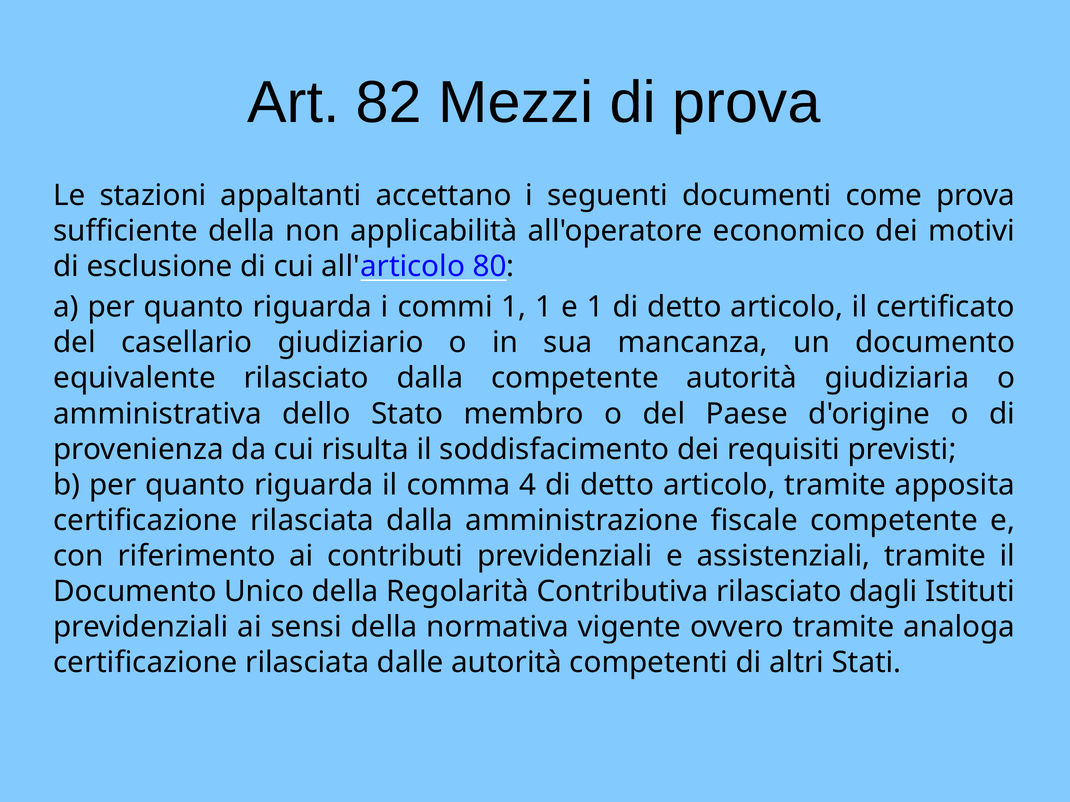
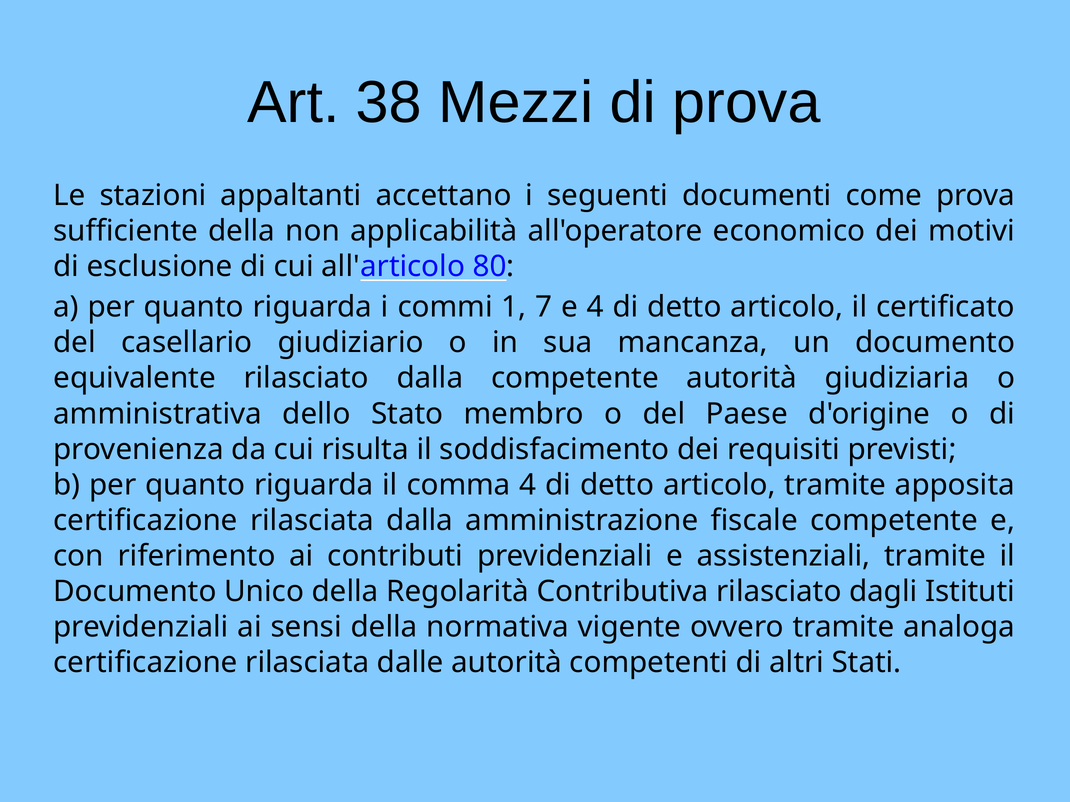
82: 82 -> 38
1 1: 1 -> 7
e 1: 1 -> 4
